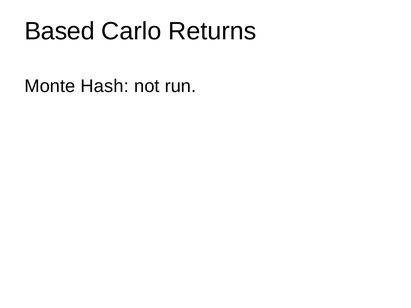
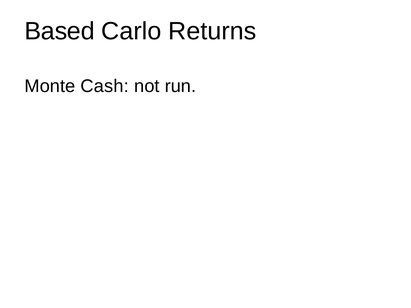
Hash: Hash -> Cash
